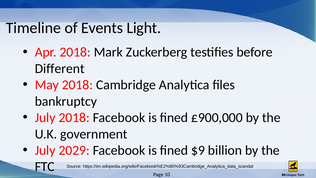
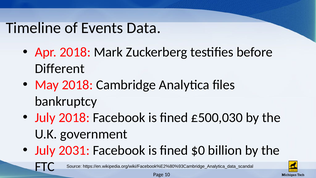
Light: Light -> Data
£900,000: £900,000 -> £500,030
2029: 2029 -> 2031
$9: $9 -> $0
